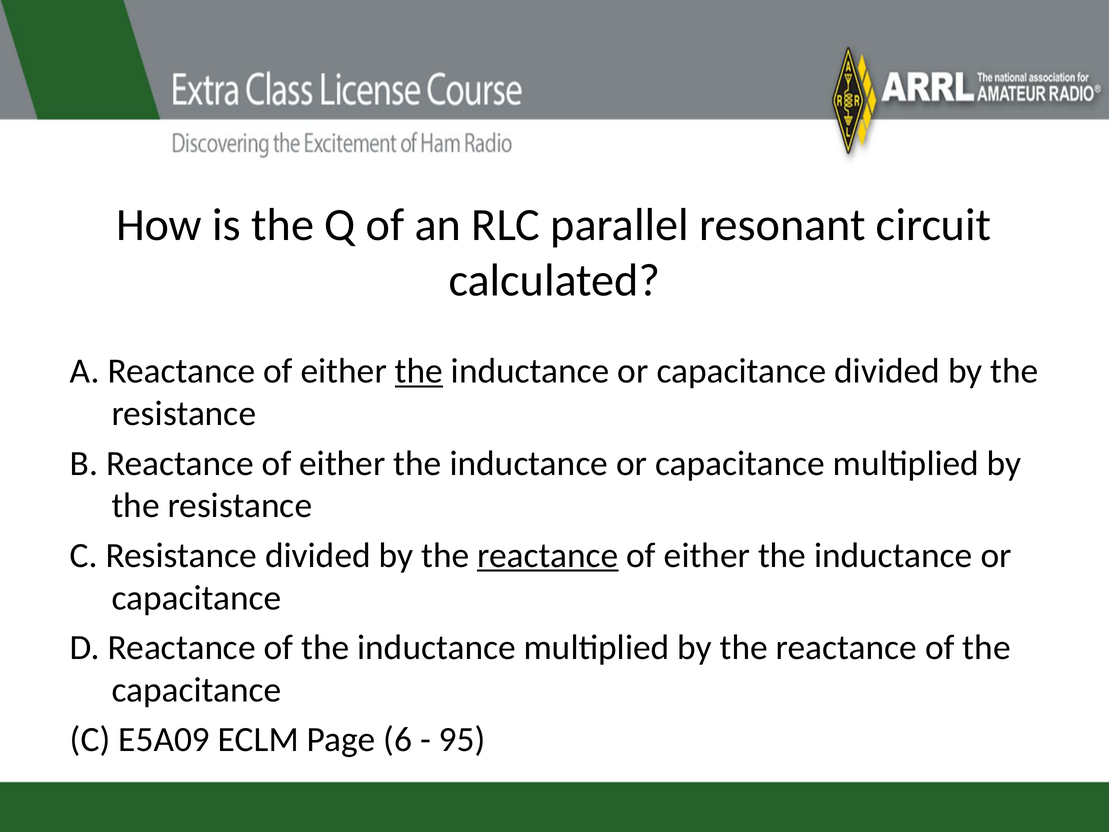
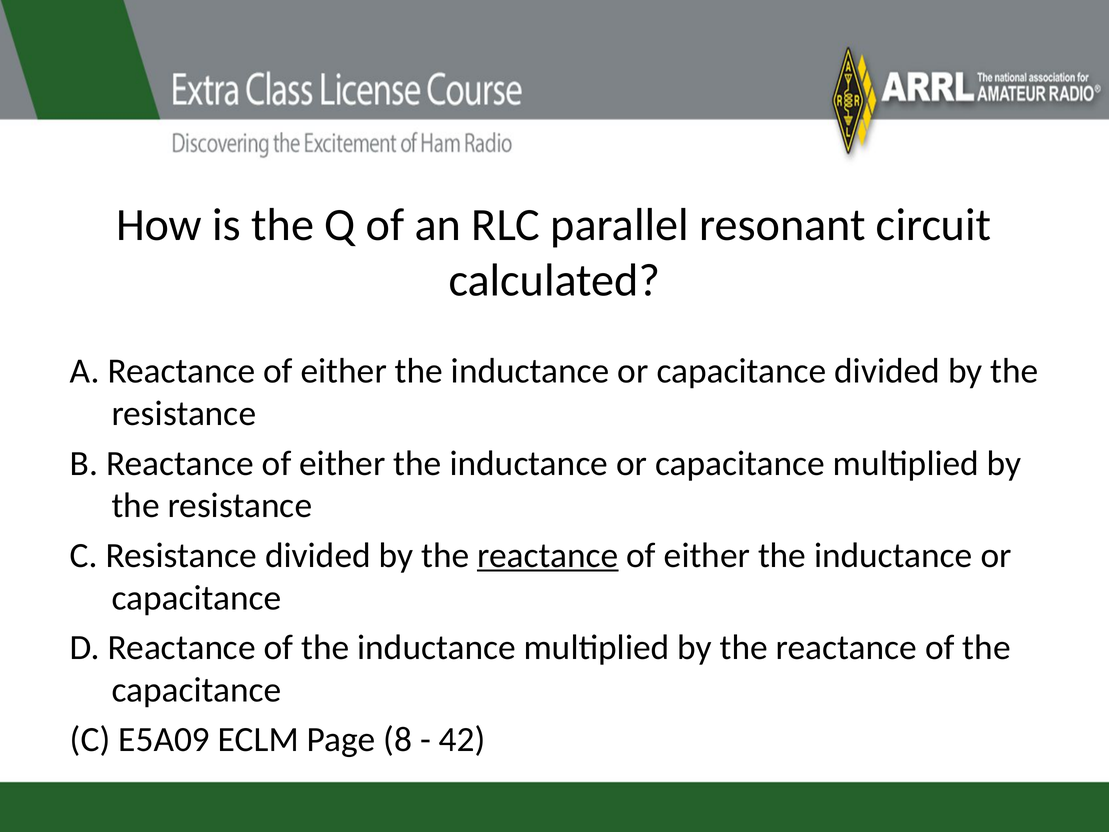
the at (419, 371) underline: present -> none
6: 6 -> 8
95: 95 -> 42
